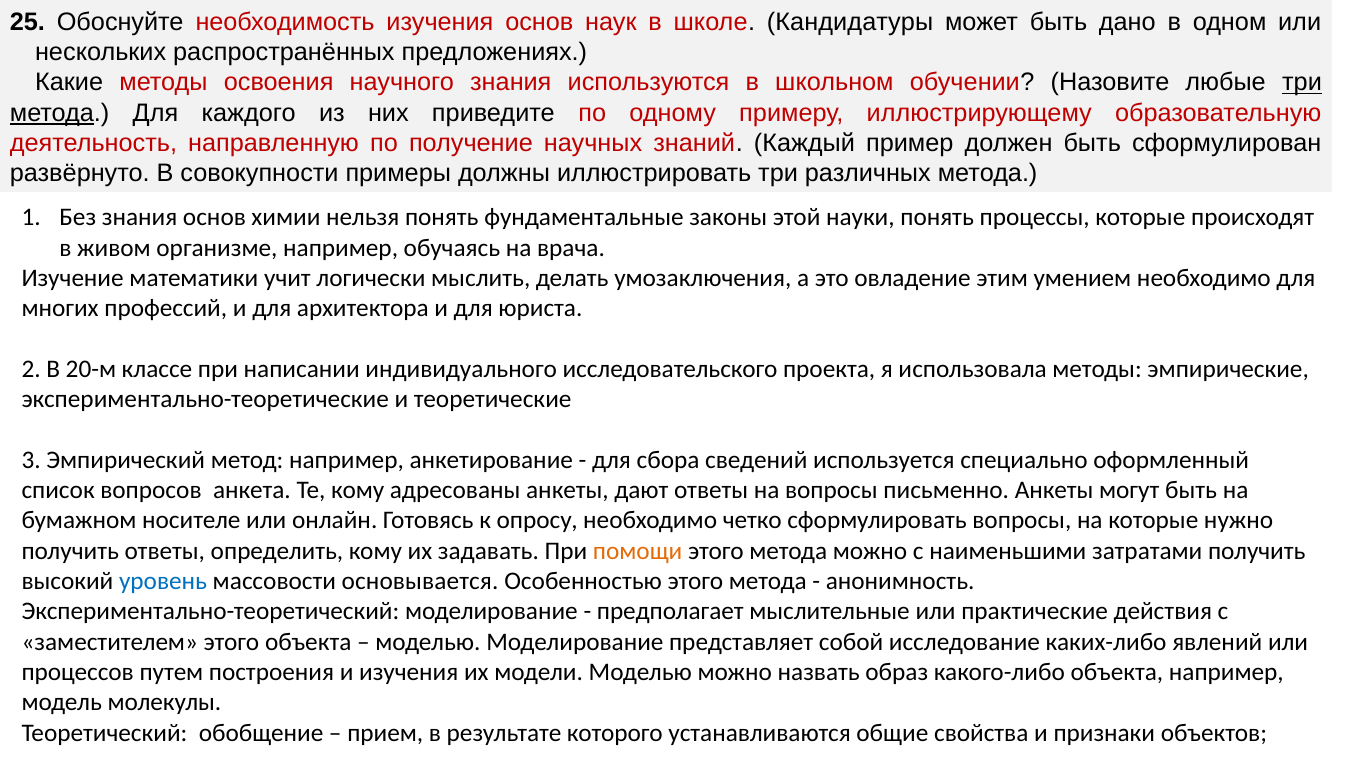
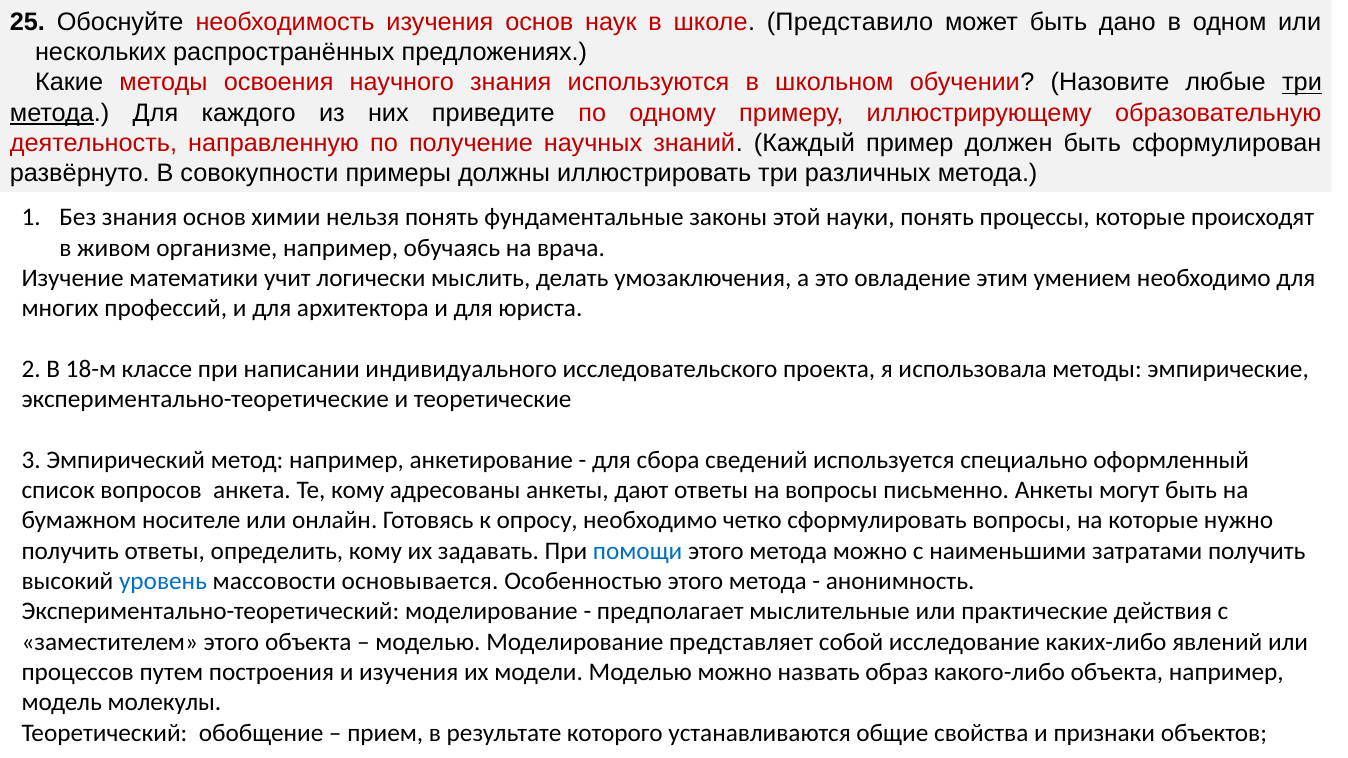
Кандидатуры: Кандидатуры -> Представило
20-м: 20-м -> 18-м
помощи colour: orange -> blue
